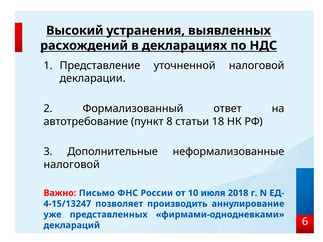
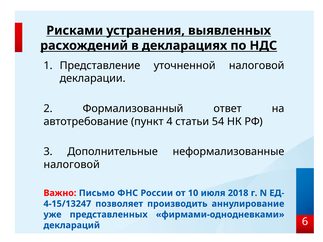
Высокий: Высокий -> Рисками
8: 8 -> 4
18: 18 -> 54
